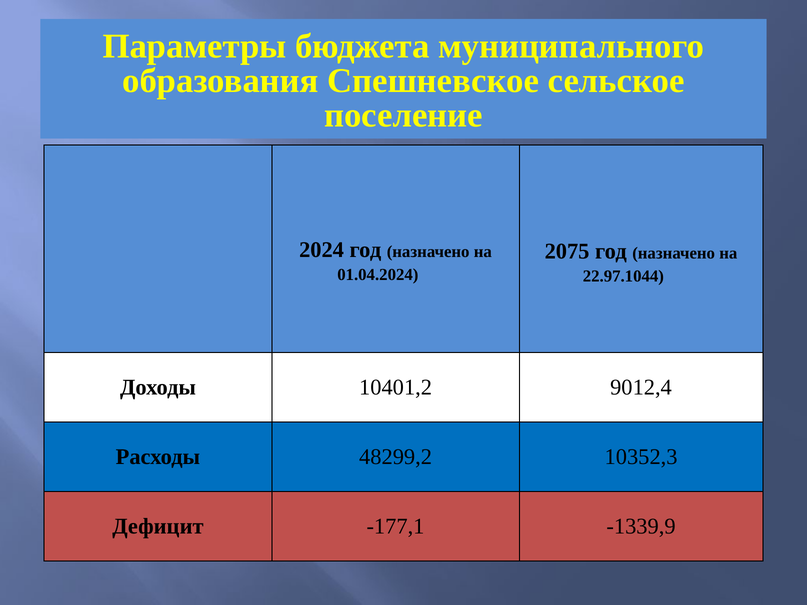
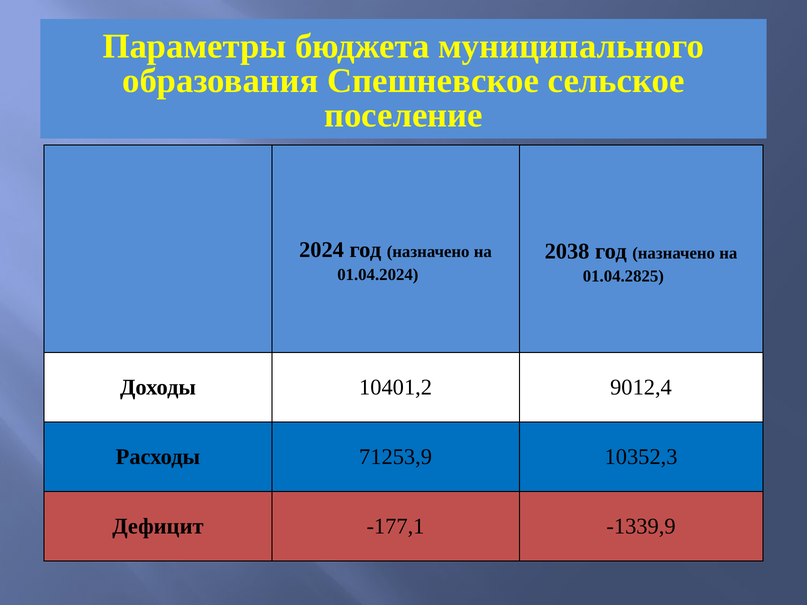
2075: 2075 -> 2038
22.97.1044: 22.97.1044 -> 01.04.2825
48299,2: 48299,2 -> 71253,9
